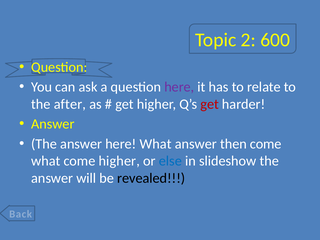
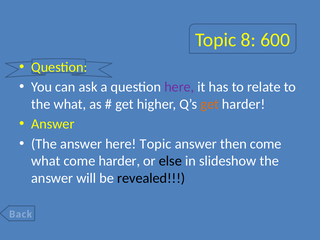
2: 2 -> 8
the after: after -> what
get at (210, 104) colour: red -> orange
here What: What -> Topic
come higher: higher -> harder
else colour: blue -> black
